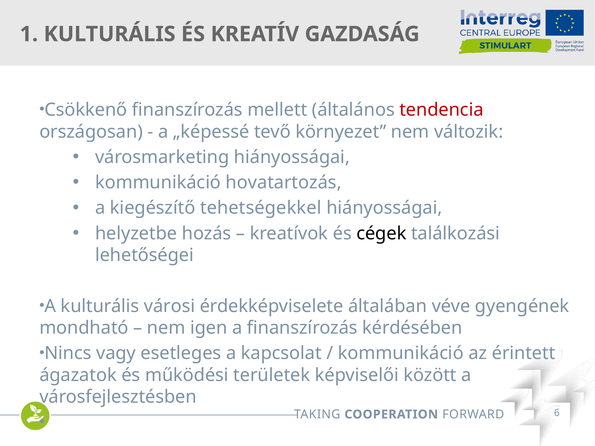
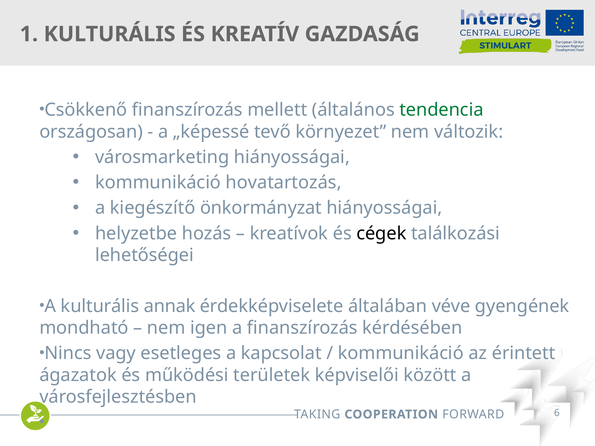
tendencia colour: red -> green
tehetségekkel: tehetségekkel -> önkormányzat
városi: városi -> annak
